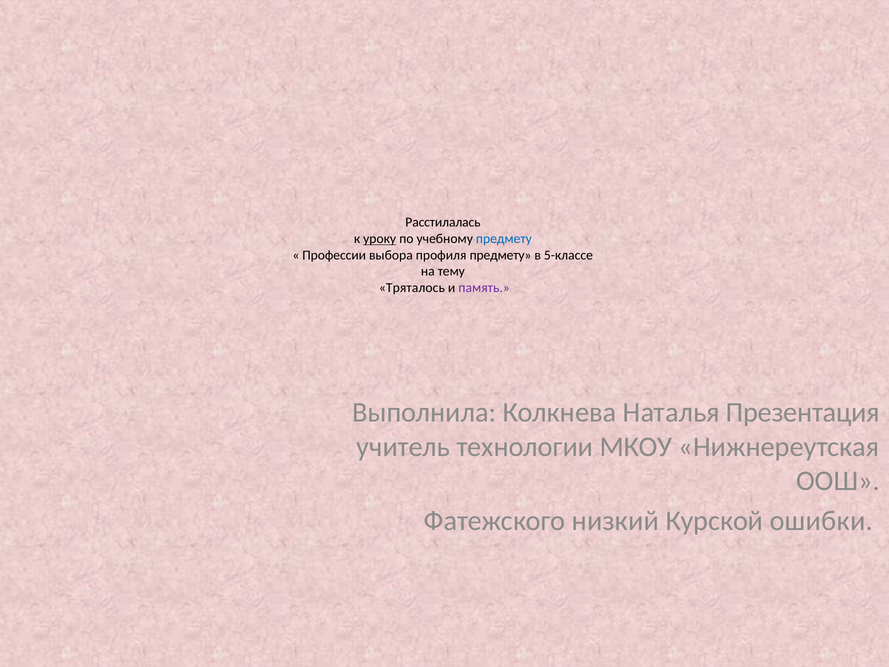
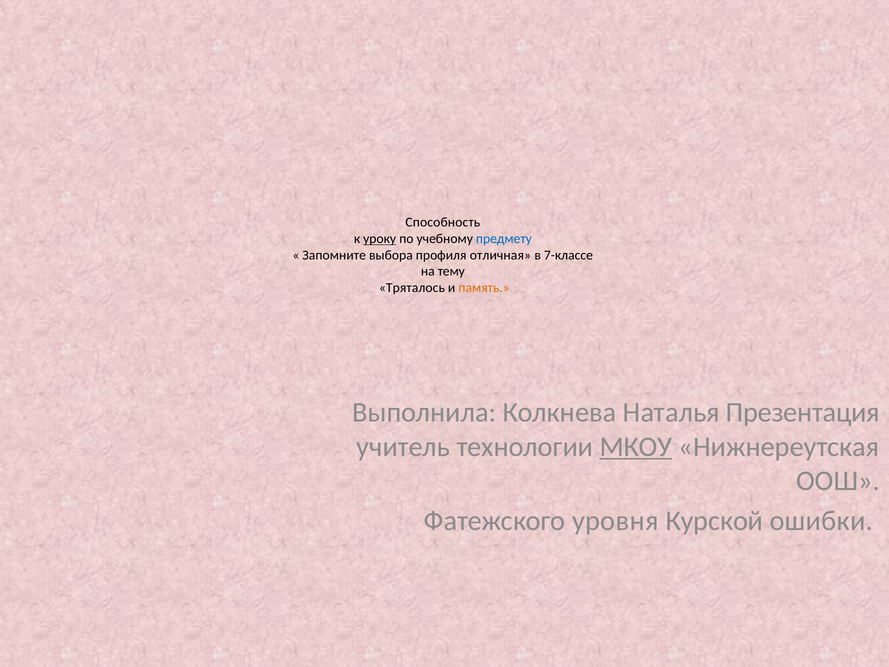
Расстилалась: Расстилалась -> Способность
Профессии: Профессии -> Запомните
профиля предмету: предмету -> отличная
5-классе: 5-классе -> 7-классе
память colour: purple -> orange
МКОУ underline: none -> present
низкий: низкий -> уровня
